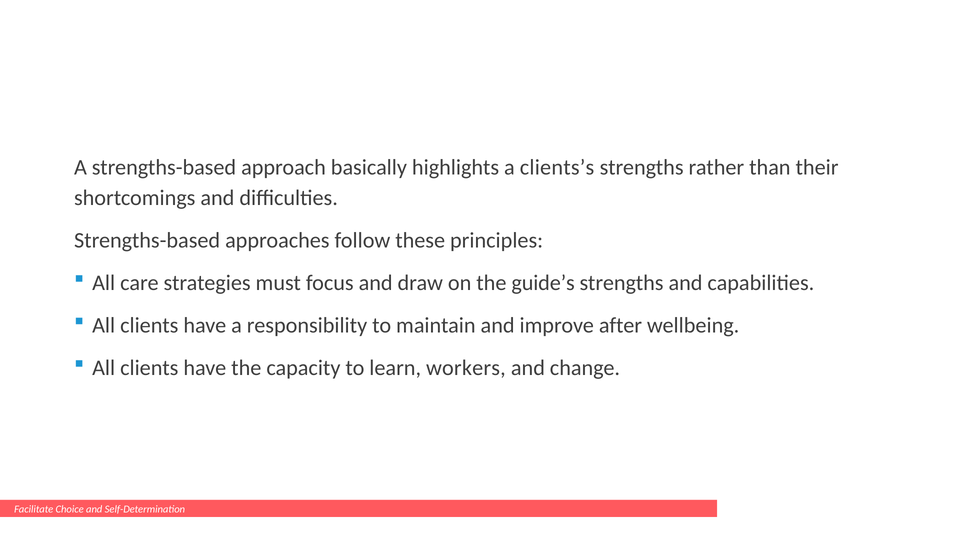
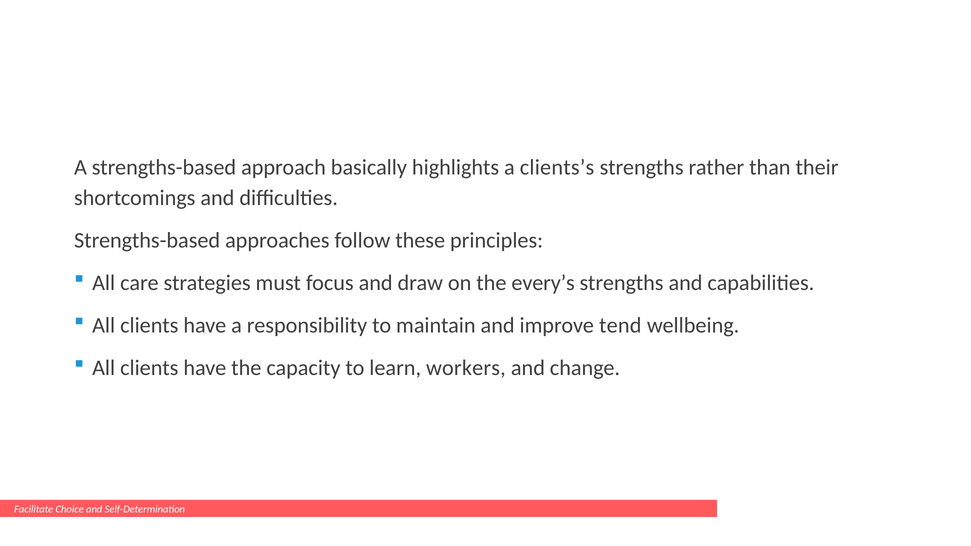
guide’s: guide’s -> every’s
after: after -> tend
